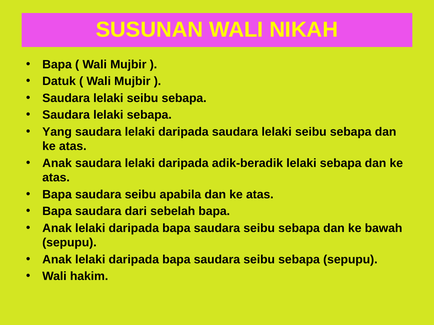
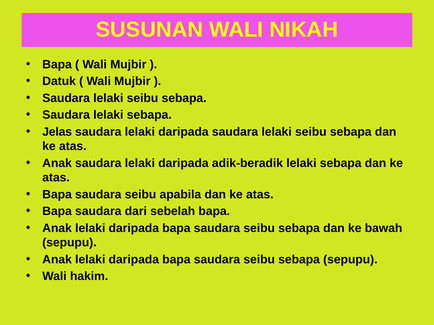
Yang: Yang -> Jelas
